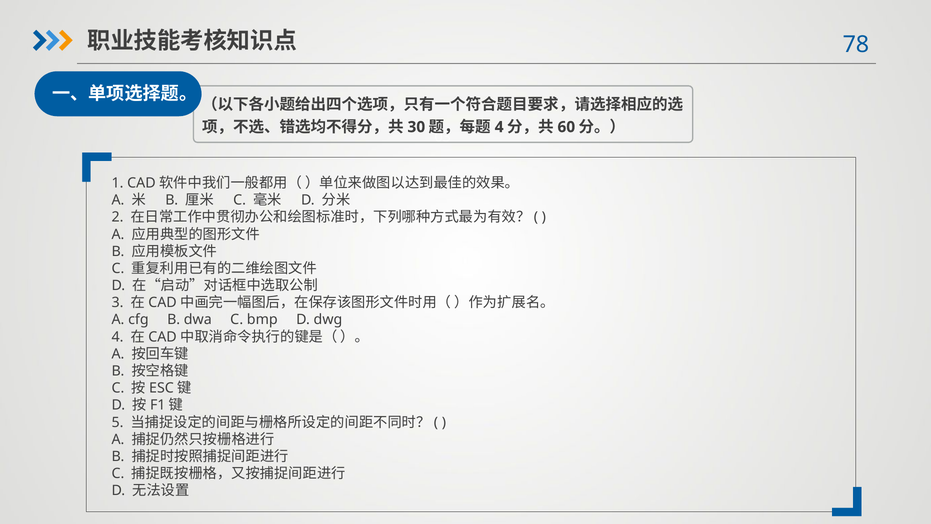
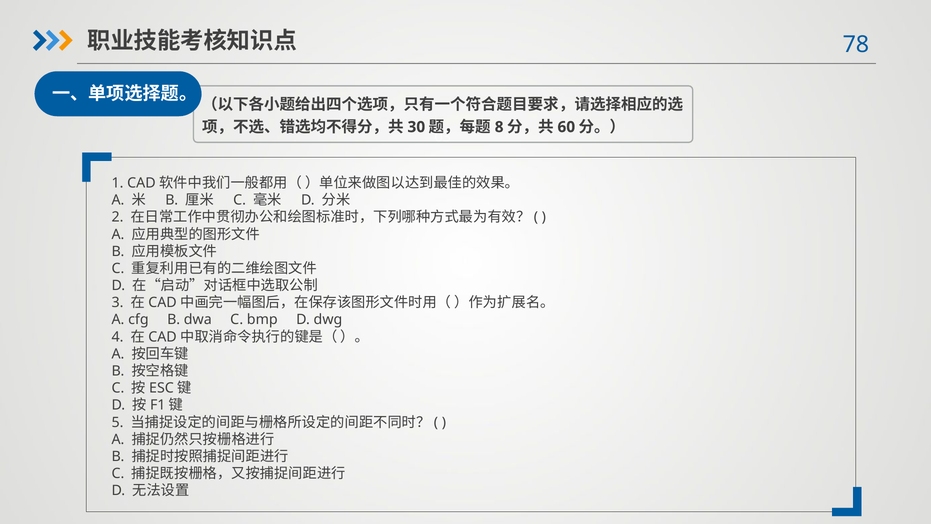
4 at (499, 127): 4 -> 8
